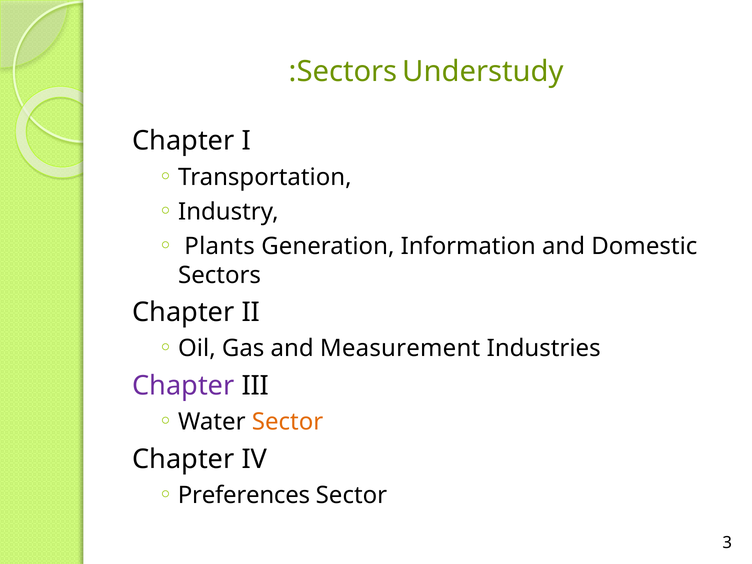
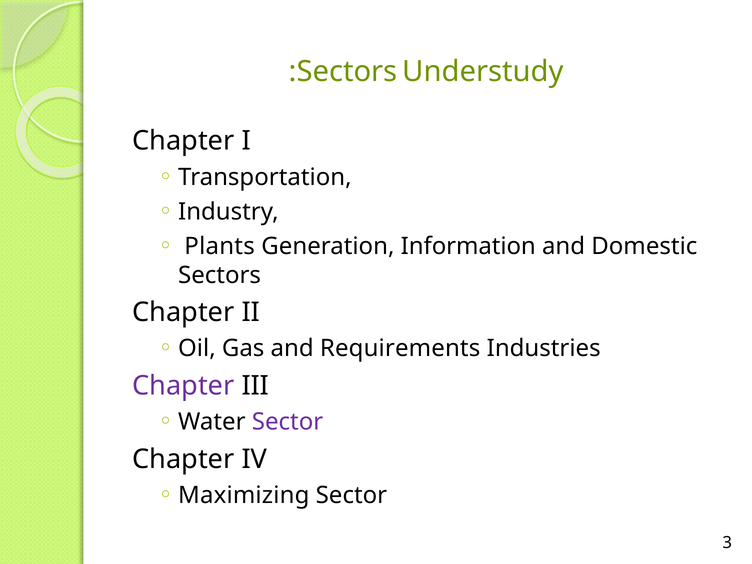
Measurement: Measurement -> Requirements
Sector at (288, 422) colour: orange -> purple
Preferences: Preferences -> Maximizing
